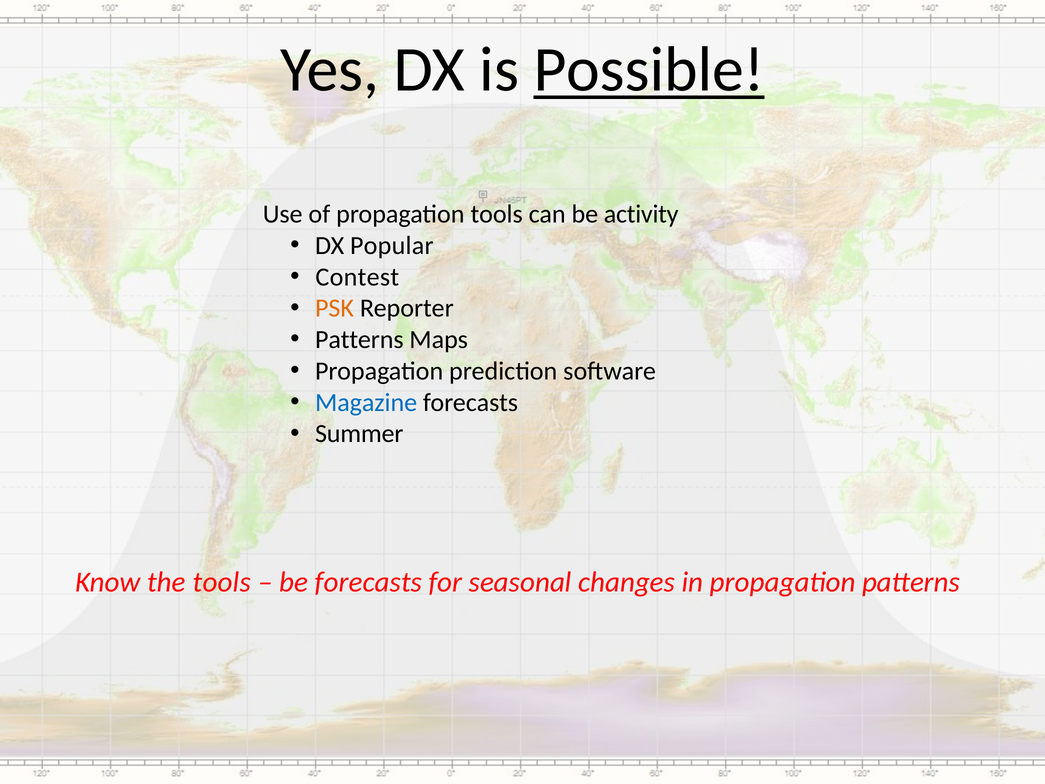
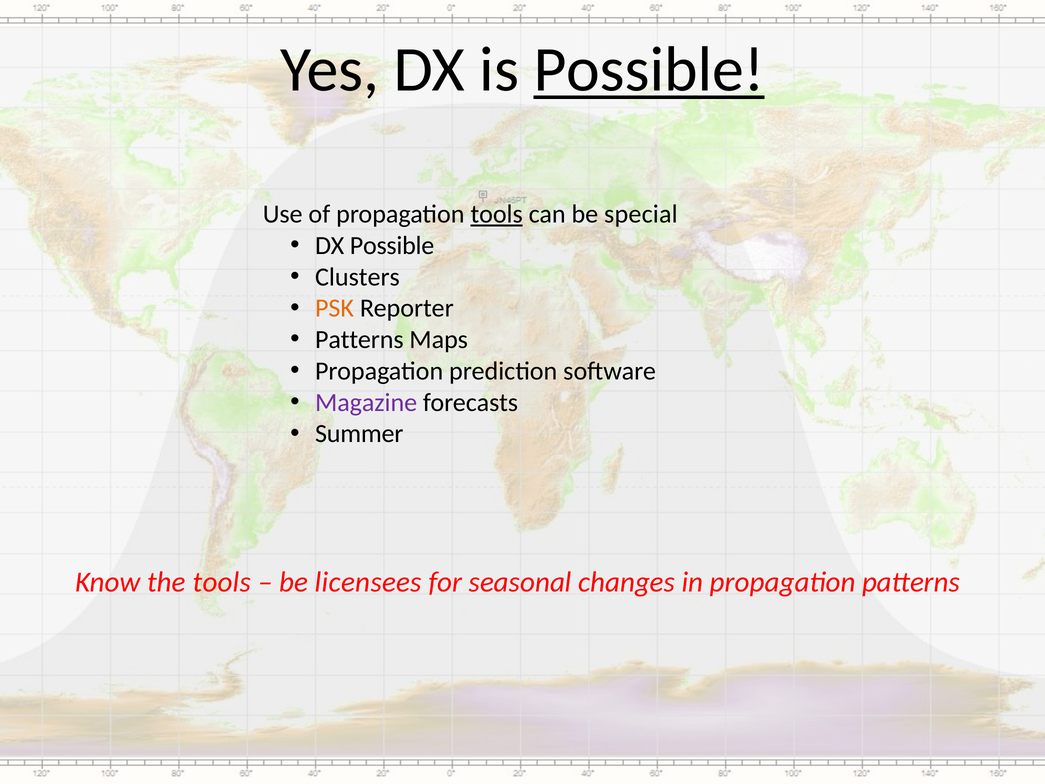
tools at (497, 214) underline: none -> present
activity: activity -> special
DX Popular: Popular -> Possible
Contest: Contest -> Clusters
Magazine colour: blue -> purple
be forecasts: forecasts -> licensees
